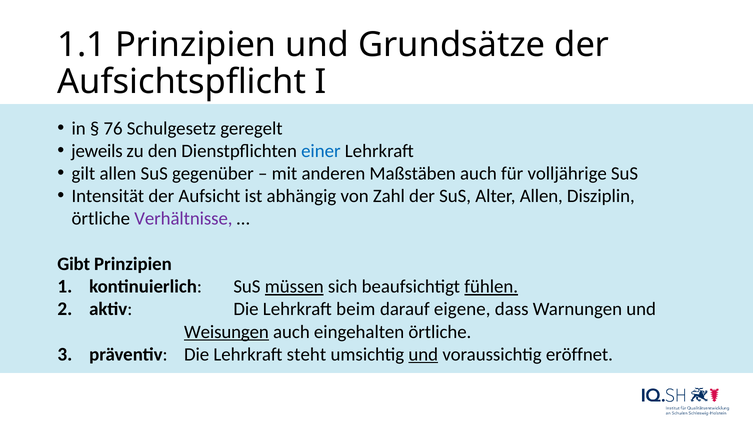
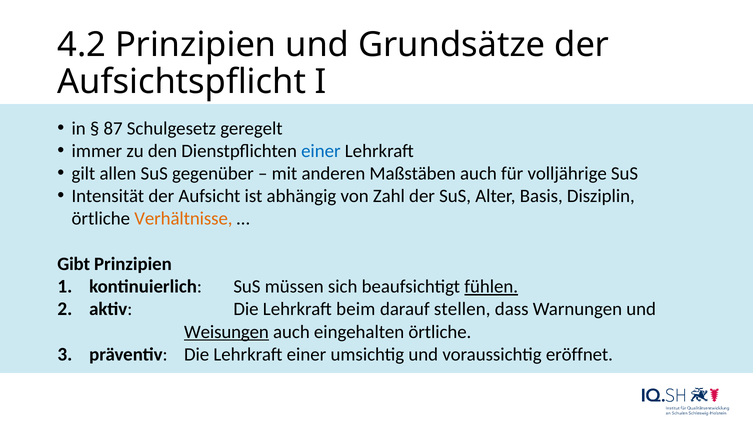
1.1: 1.1 -> 4.2
76: 76 -> 87
jeweils: jeweils -> immer
Alter Allen: Allen -> Basis
Verhältnisse colour: purple -> orange
müssen underline: present -> none
eigene: eigene -> stellen
Lehrkraft steht: steht -> einer
und at (423, 354) underline: present -> none
